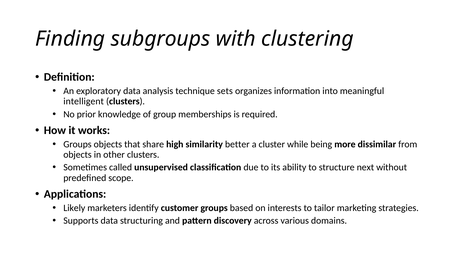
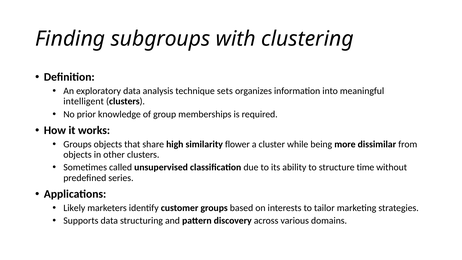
better: better -> flower
next: next -> time
scope: scope -> series
